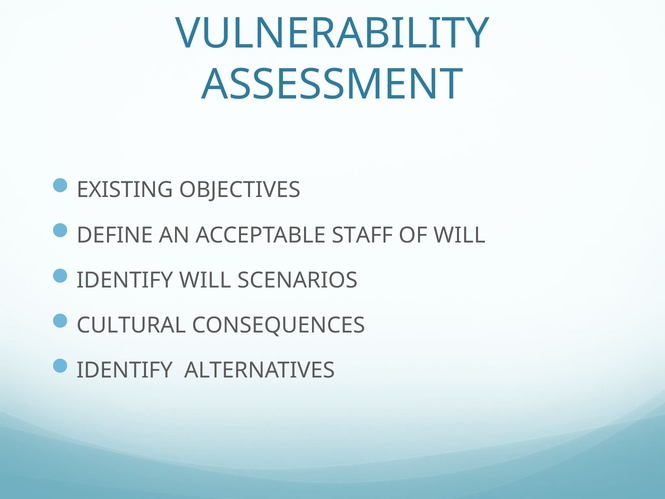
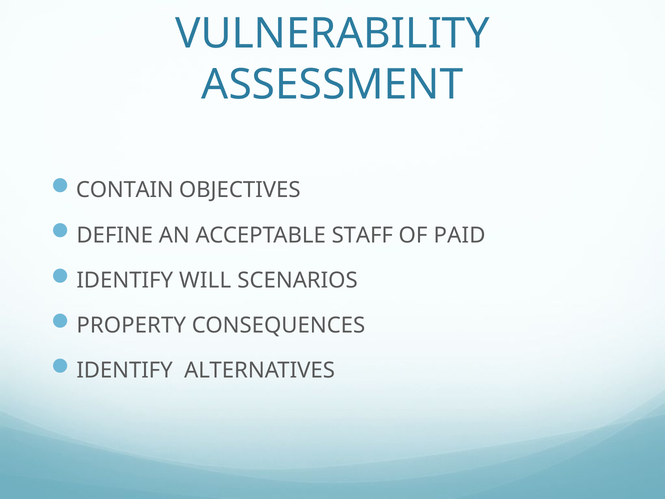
EXISTING: EXISTING -> CONTAIN
OF WILL: WILL -> PAID
CULTURAL: CULTURAL -> PROPERTY
